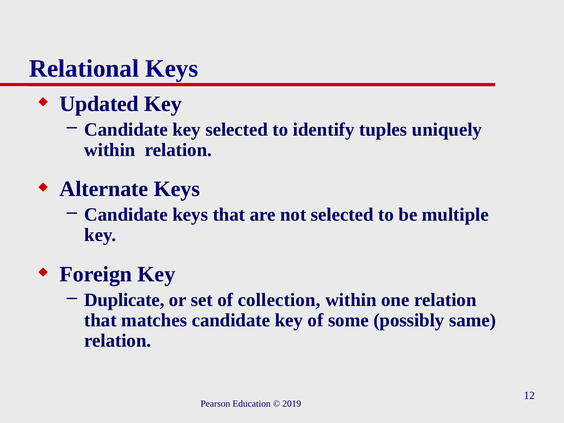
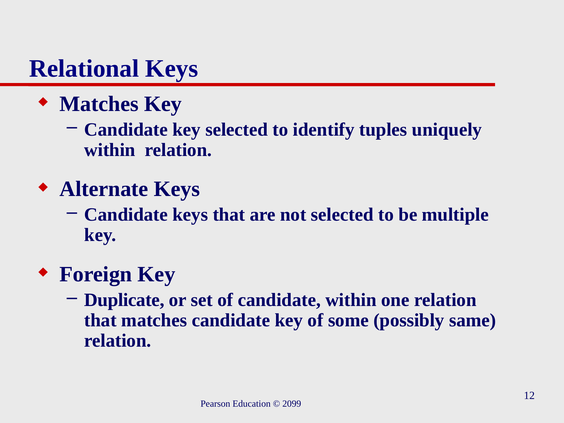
Updated at (99, 104): Updated -> Matches
of collection: collection -> candidate
2019: 2019 -> 2099
